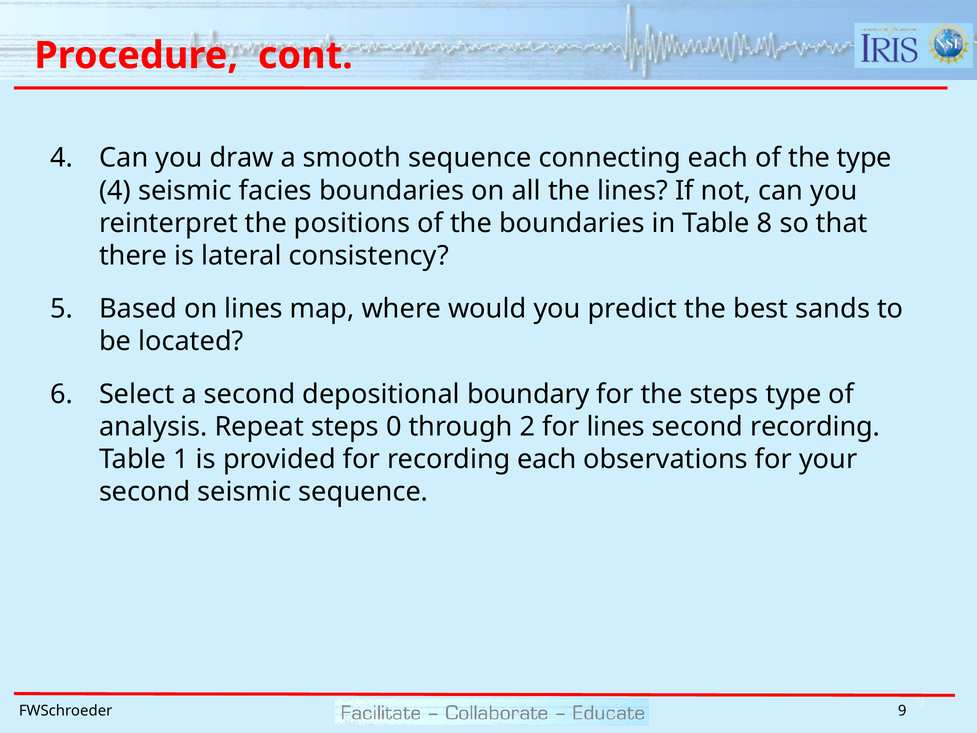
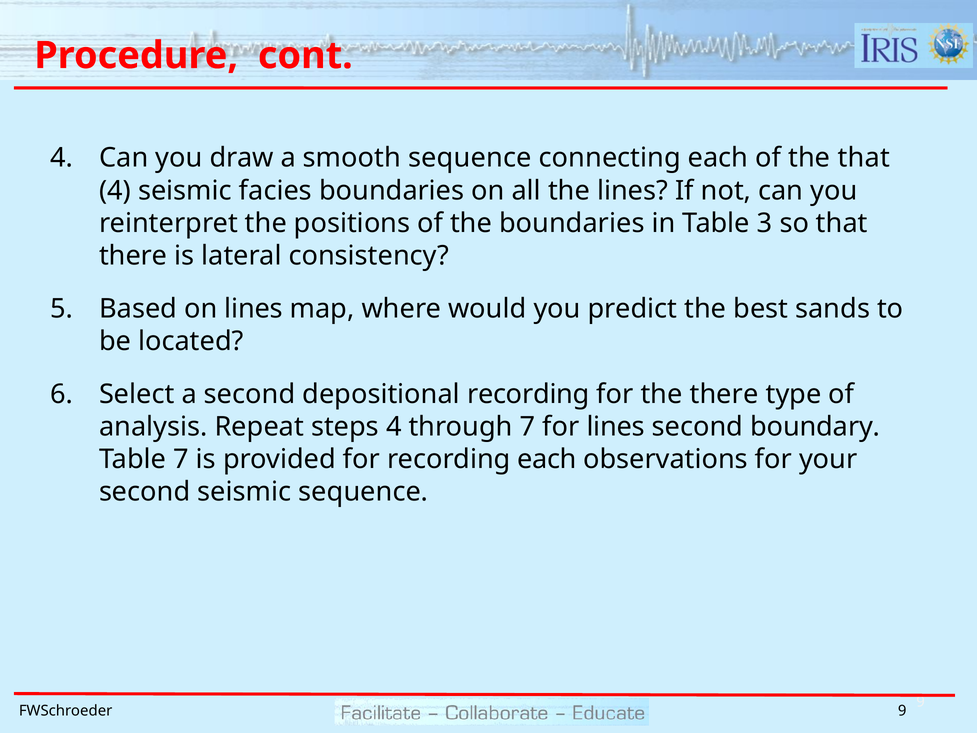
the type: type -> that
8: 8 -> 3
depositional boundary: boundary -> recording
the steps: steps -> there
steps 0: 0 -> 4
through 2: 2 -> 7
second recording: recording -> boundary
Table 1: 1 -> 7
